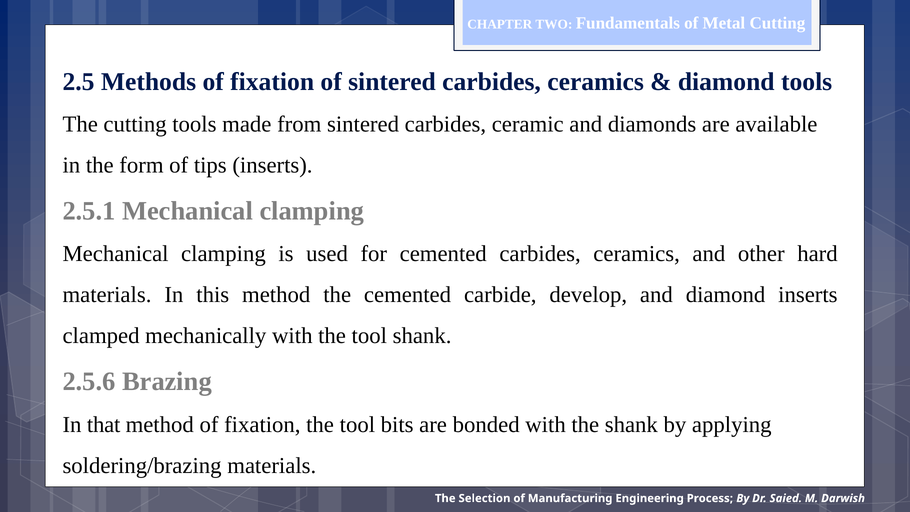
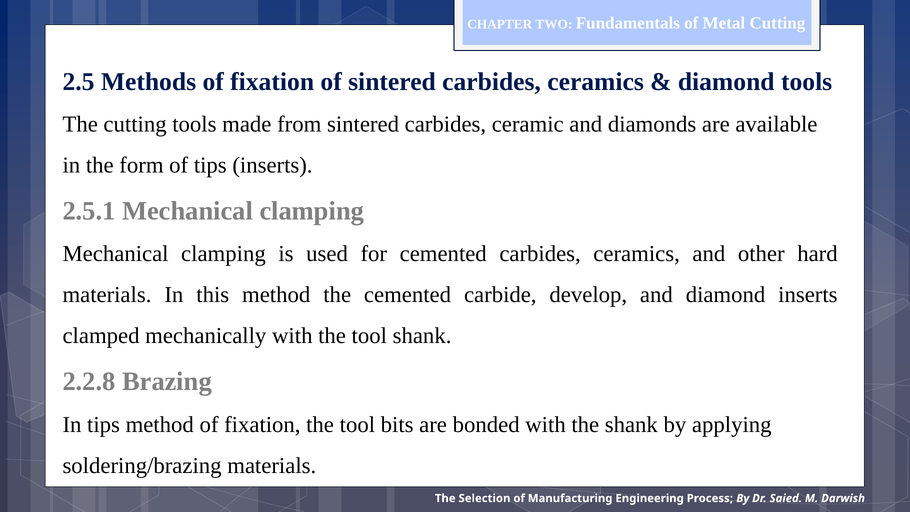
2.5.6: 2.5.6 -> 2.2.8
In that: that -> tips
